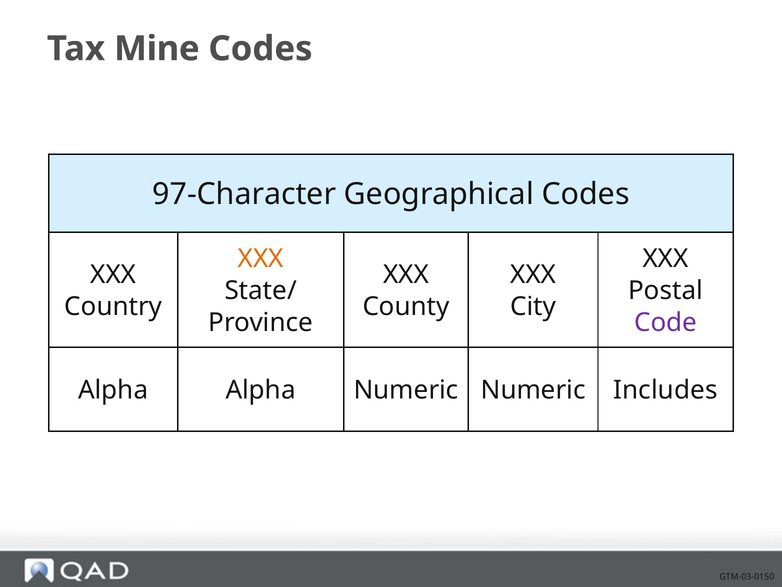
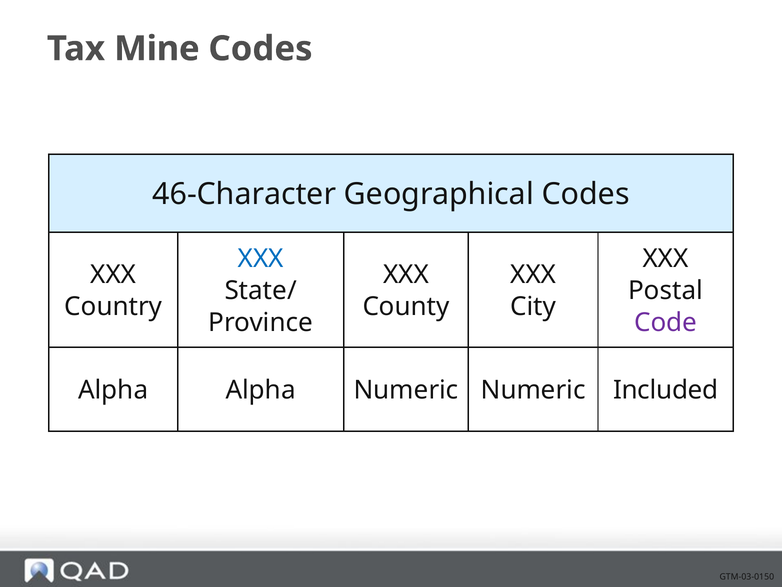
97-Character: 97-Character -> 46-Character
XXX at (261, 259) colour: orange -> blue
Includes: Includes -> Included
